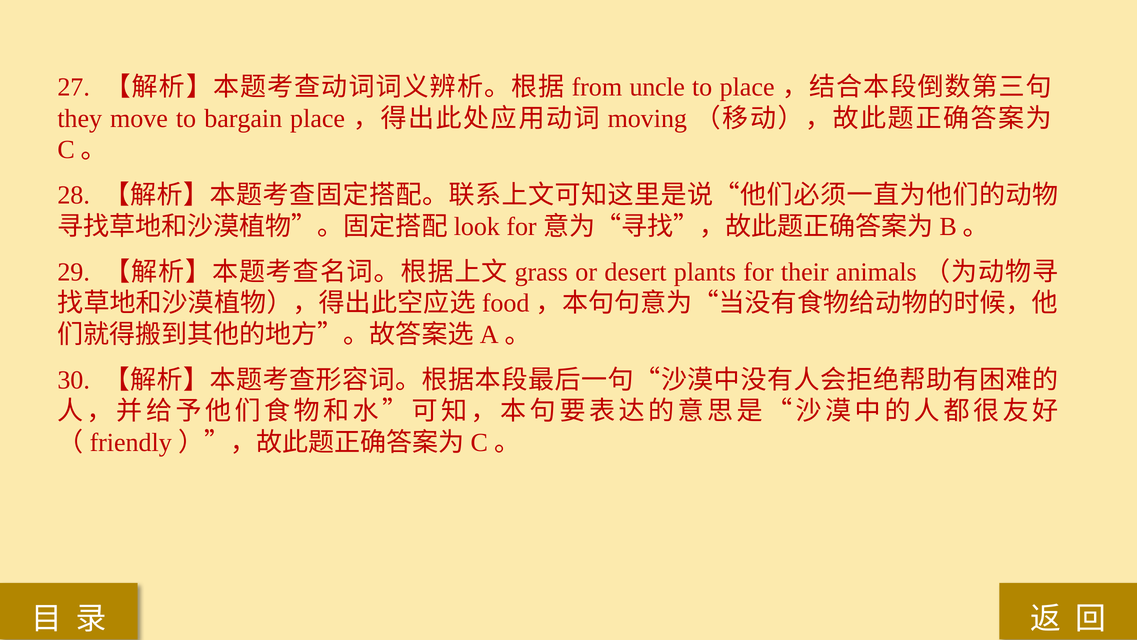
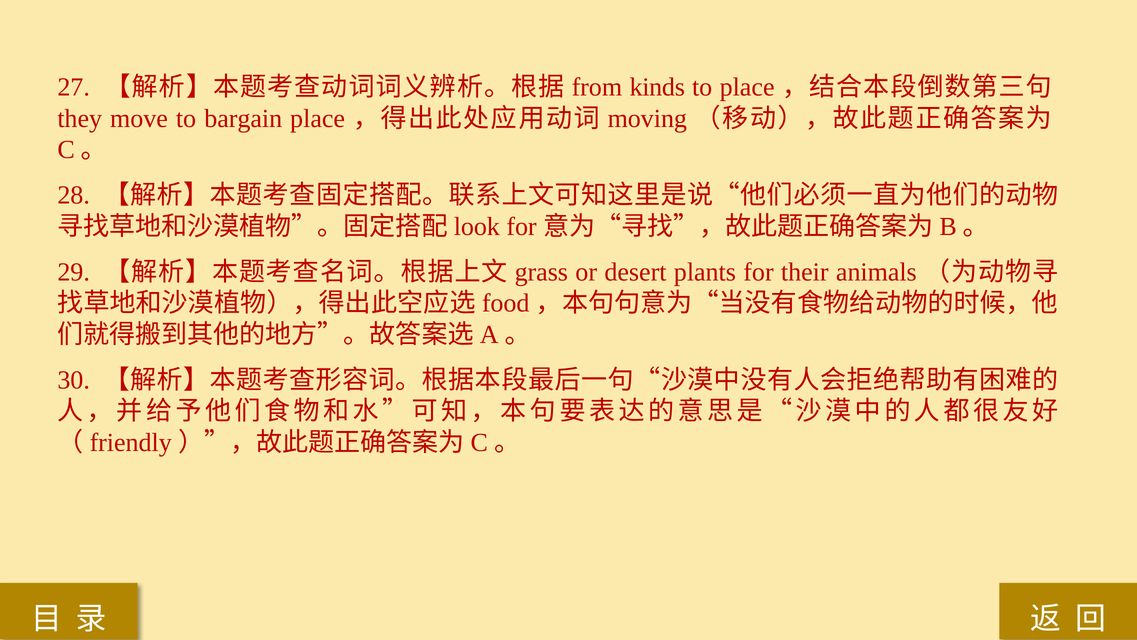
uncle: uncle -> kinds
